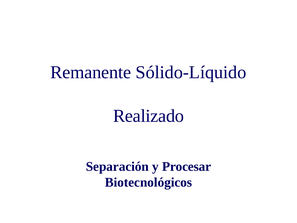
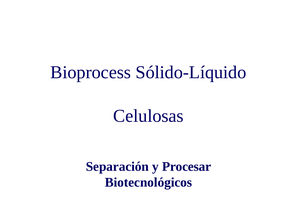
Remanente: Remanente -> Bioprocess
Realizado: Realizado -> Celulosas
